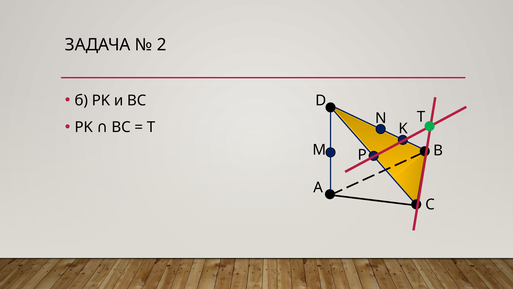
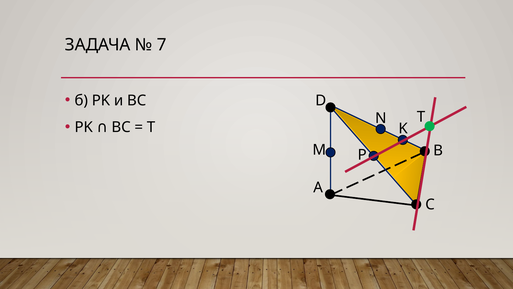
2: 2 -> 7
